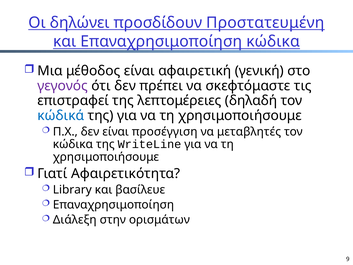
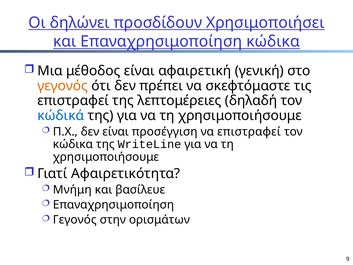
Προστατευμένη: Προστατευμένη -> Χρησιμοποιήσει
γεγονός at (63, 86) colour: purple -> orange
να μεταβλητές: μεταβλητές -> επιστραφεί
Library: Library -> Μνήμη
Διάλεξη at (75, 220): Διάλεξη -> Γεγονός
